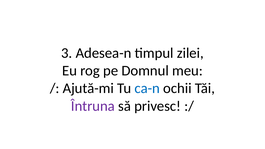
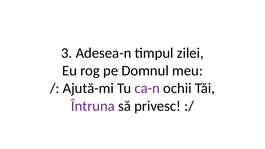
ca-n colour: blue -> purple
